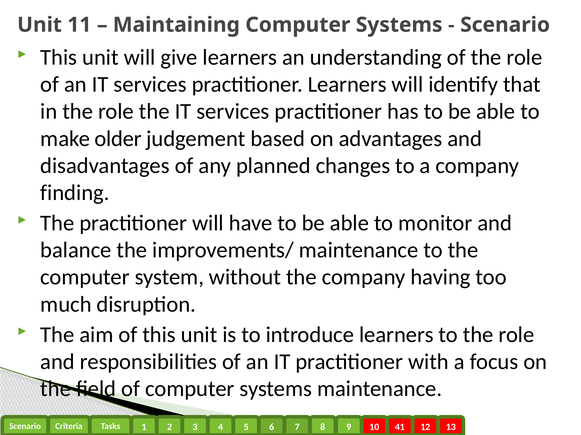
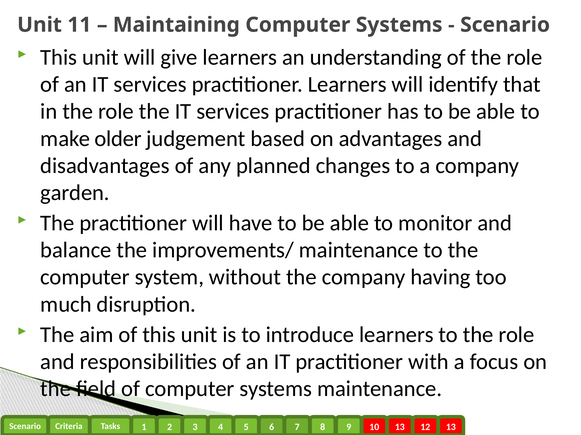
finding: finding -> garden
41 at (400, 428): 41 -> 13
